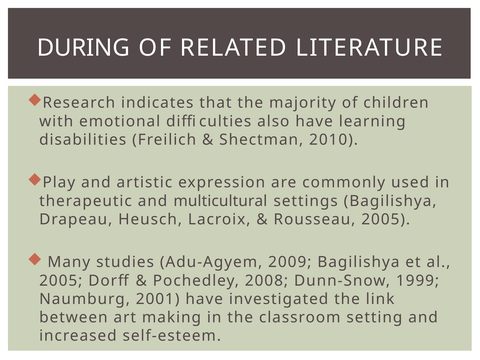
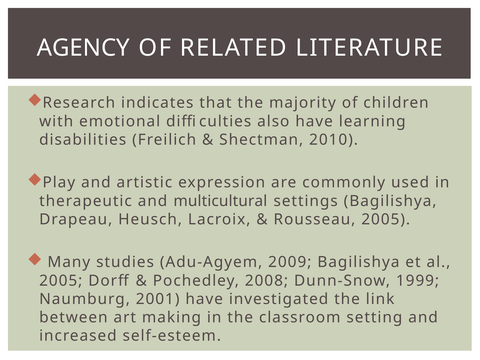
DURING: DURING -> AGENCY
